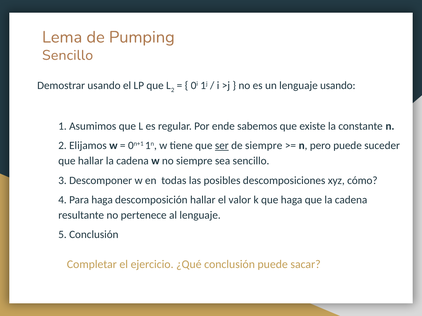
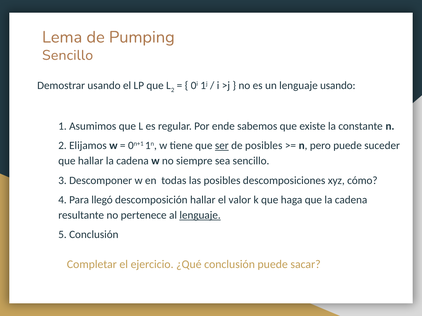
de siempre: siempre -> posibles
Para haga: haga -> llegó
lenguaje at (200, 216) underline: none -> present
